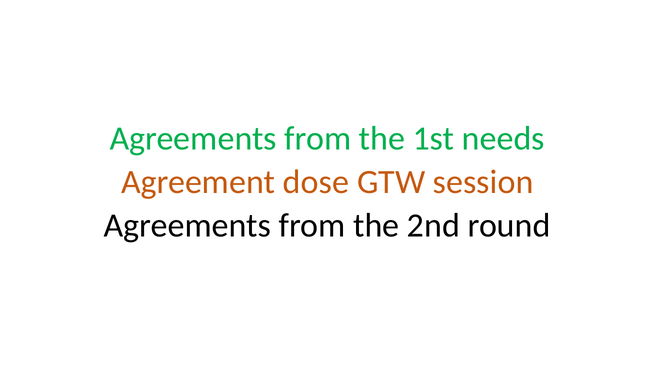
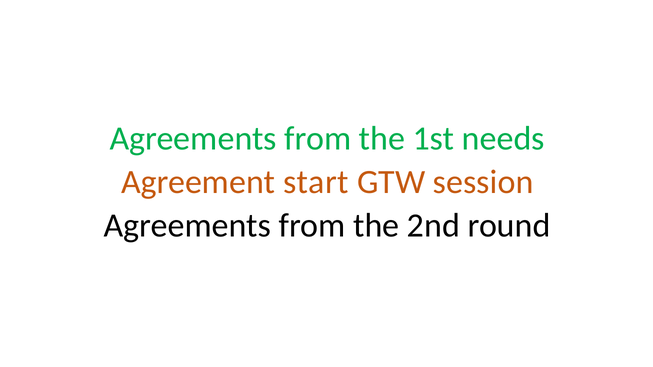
dose: dose -> start
